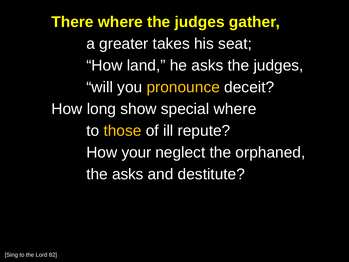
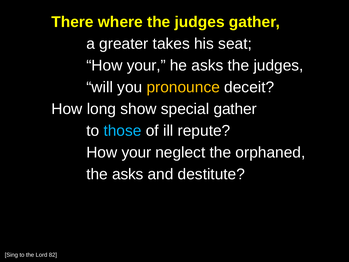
land at (146, 66): land -> your
special where: where -> gather
those colour: yellow -> light blue
